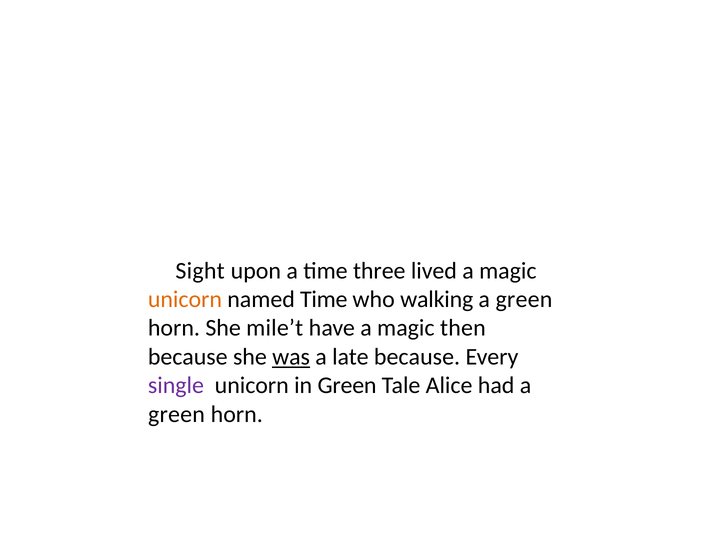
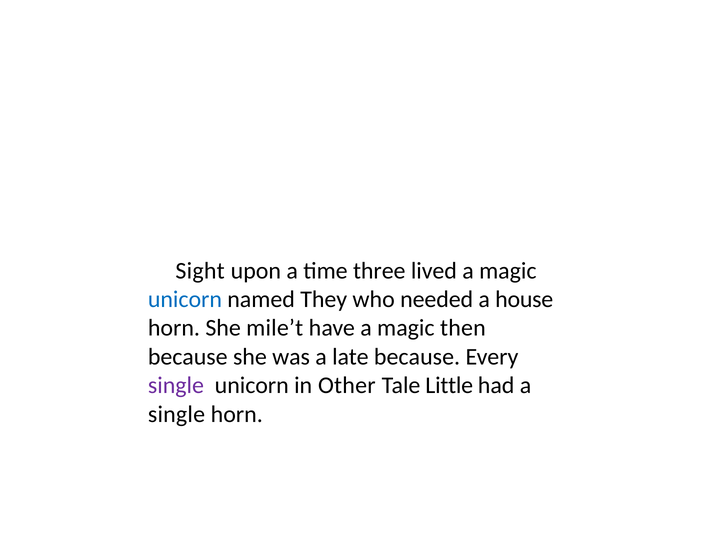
unicorn at (185, 300) colour: orange -> blue
named Time: Time -> They
walking: walking -> needed
green at (524, 300): green -> house
was underline: present -> none
in Green: Green -> Other
Alice: Alice -> Little
green at (176, 415): green -> single
